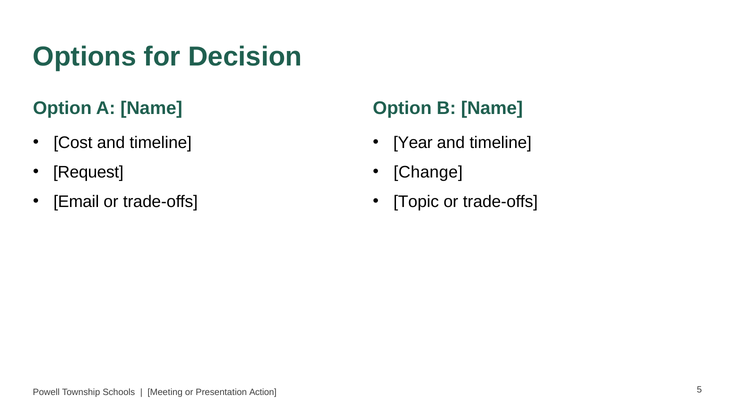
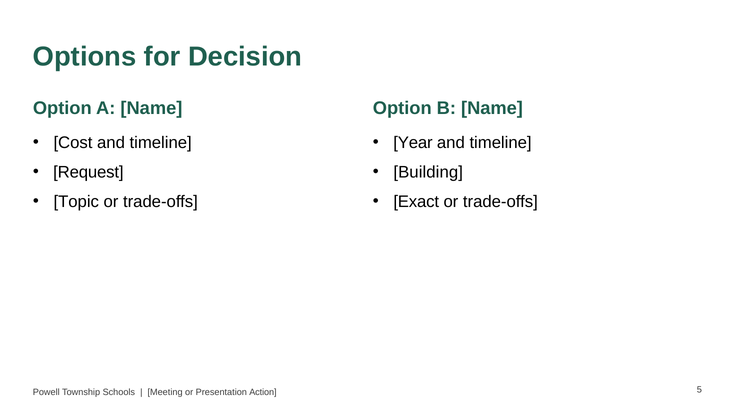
Change: Change -> Building
Email: Email -> Topic
Topic: Topic -> Exact
